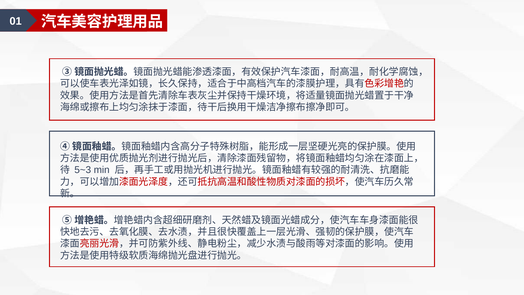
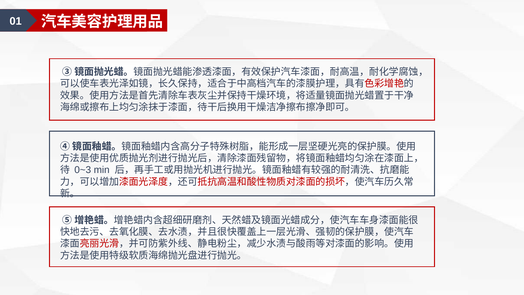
5~3: 5~3 -> 0~3
